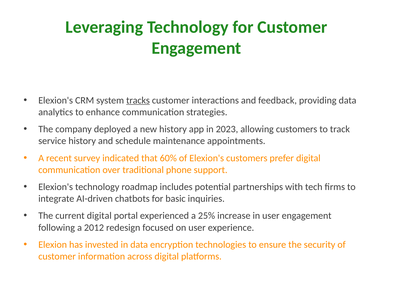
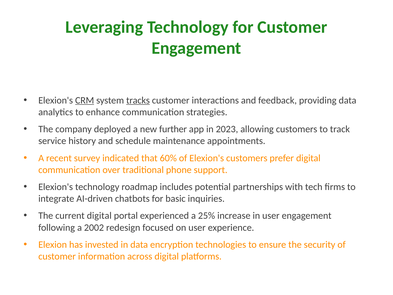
CRM underline: none -> present
new history: history -> further
2012: 2012 -> 2002
